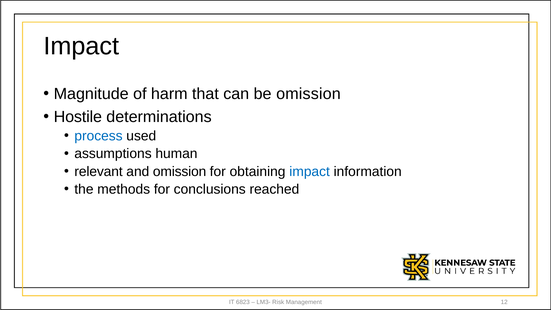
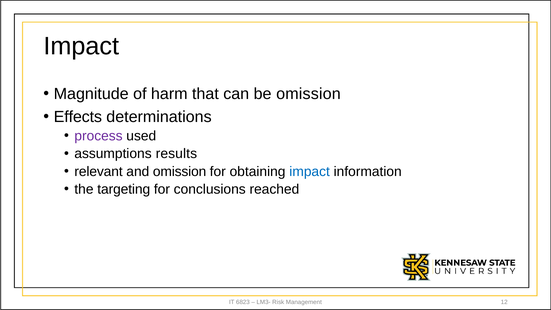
Hostile: Hostile -> Effects
process colour: blue -> purple
human: human -> results
methods: methods -> targeting
